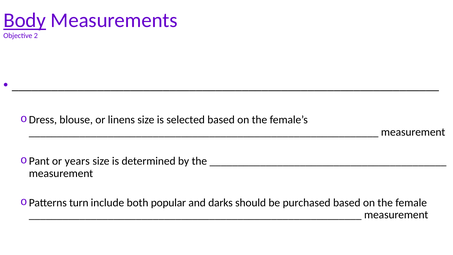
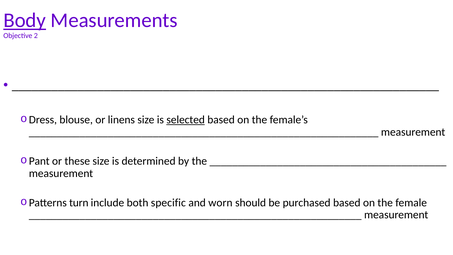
selected underline: none -> present
years: years -> these
popular: popular -> specific
darks: darks -> worn
